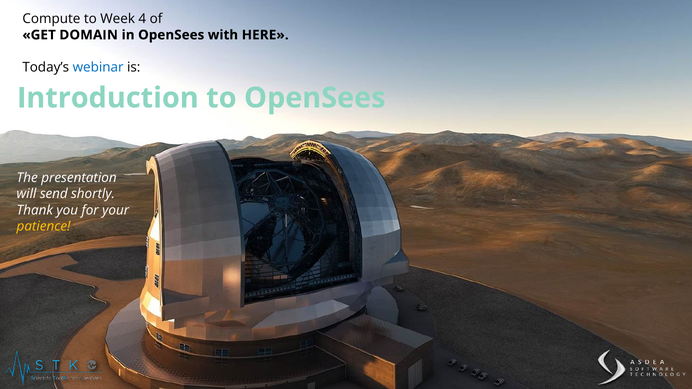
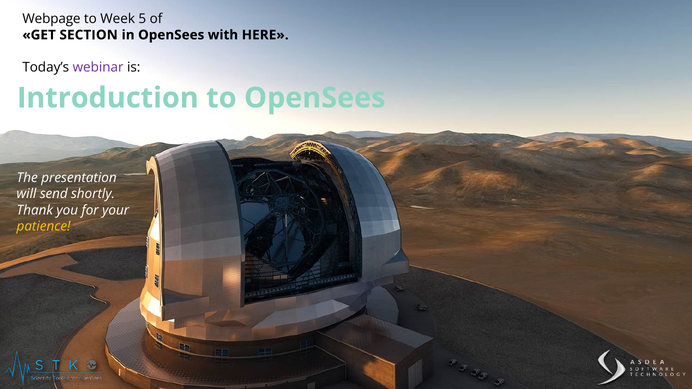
Compute: Compute -> Webpage
4: 4 -> 5
DOMAIN: DOMAIN -> SECTION
webinar colour: blue -> purple
